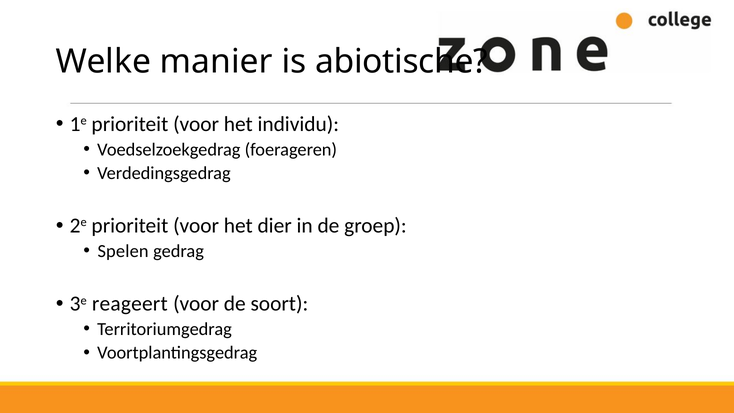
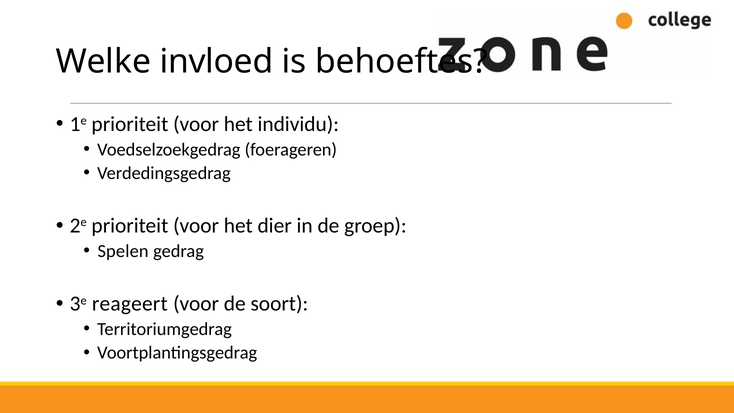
manier: manier -> invloed
abiotische: abiotische -> behoeftes
